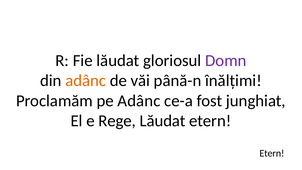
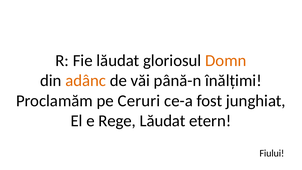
Domn colour: purple -> orange
pe Adânc: Adânc -> Ceruri
Etern at (272, 153): Etern -> Fiului
